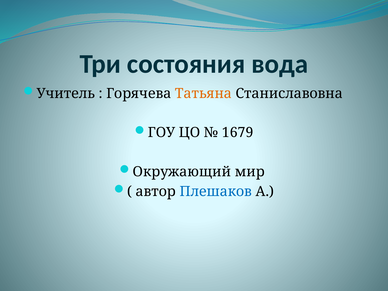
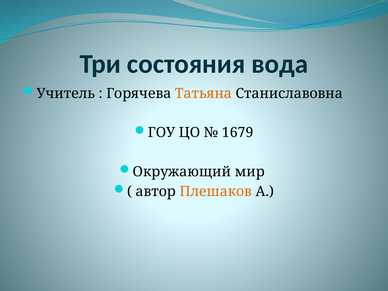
Плешаков colour: blue -> orange
